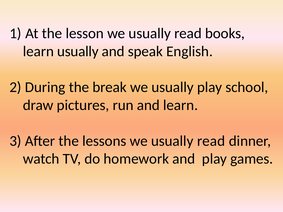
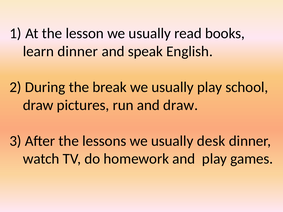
learn usually: usually -> dinner
and learn: learn -> draw
lessons we usually read: read -> desk
